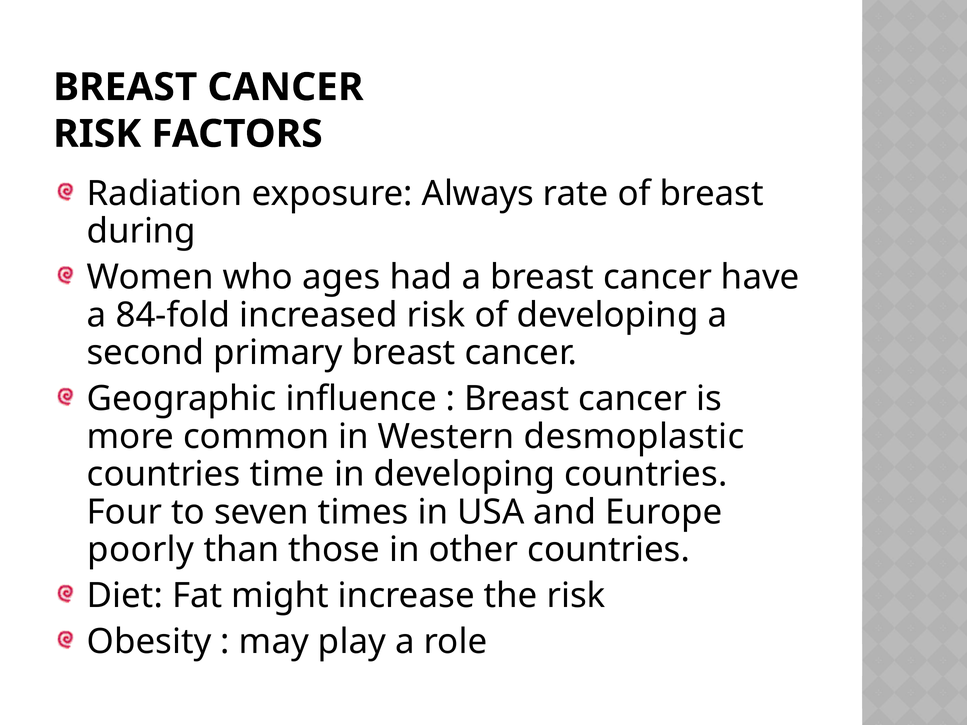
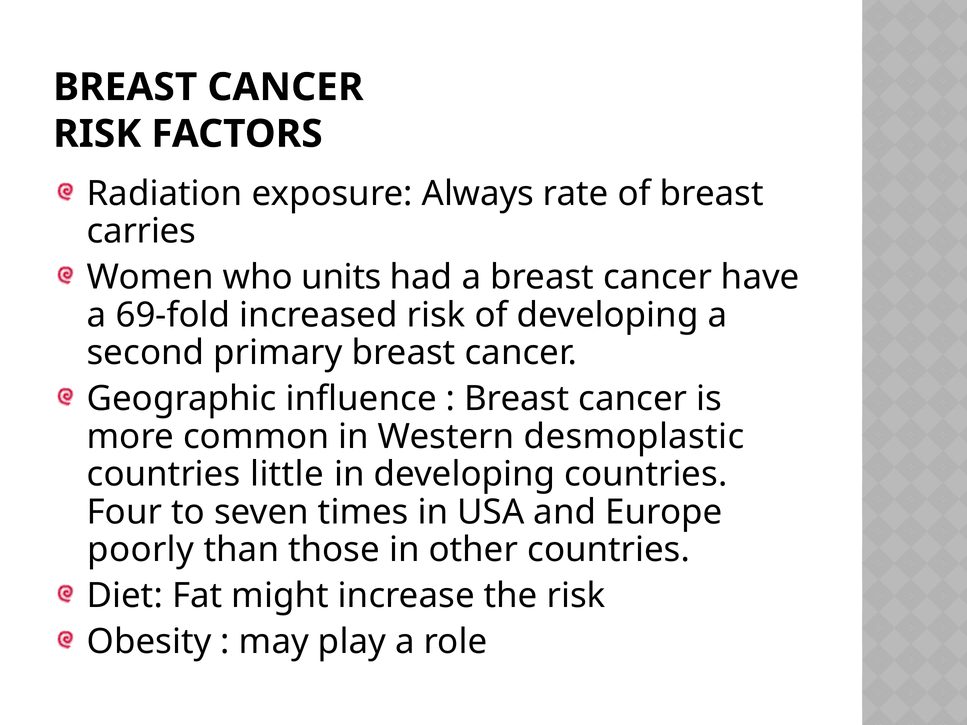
during: during -> carries
ages: ages -> units
84-fold: 84-fold -> 69-fold
time: time -> little
